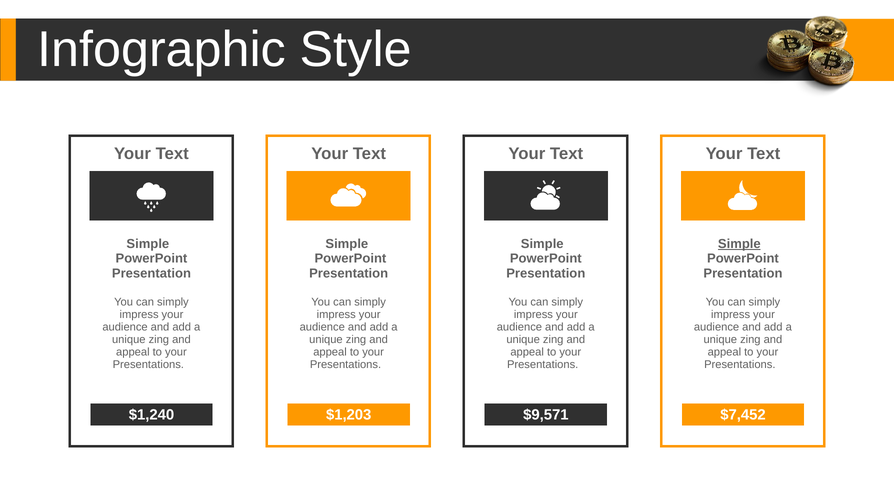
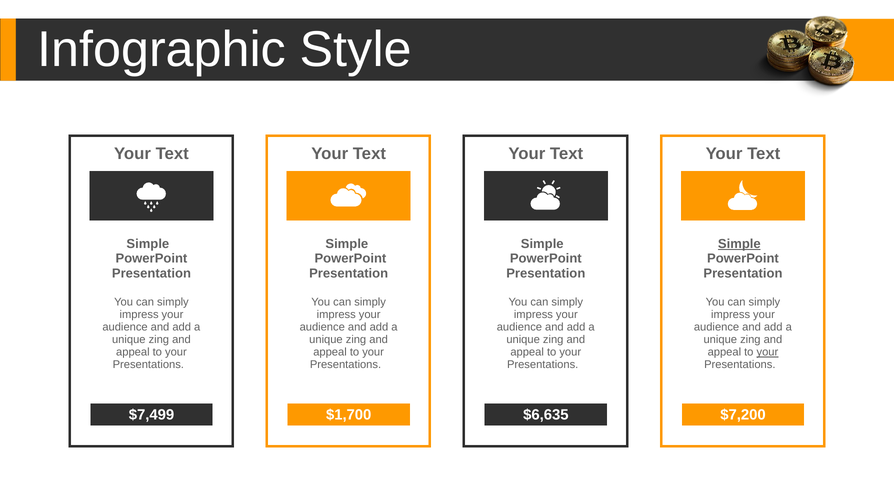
your at (767, 352) underline: none -> present
$1,240: $1,240 -> $7,499
$1,203: $1,203 -> $1,700
$9,571: $9,571 -> $6,635
$7,452: $7,452 -> $7,200
